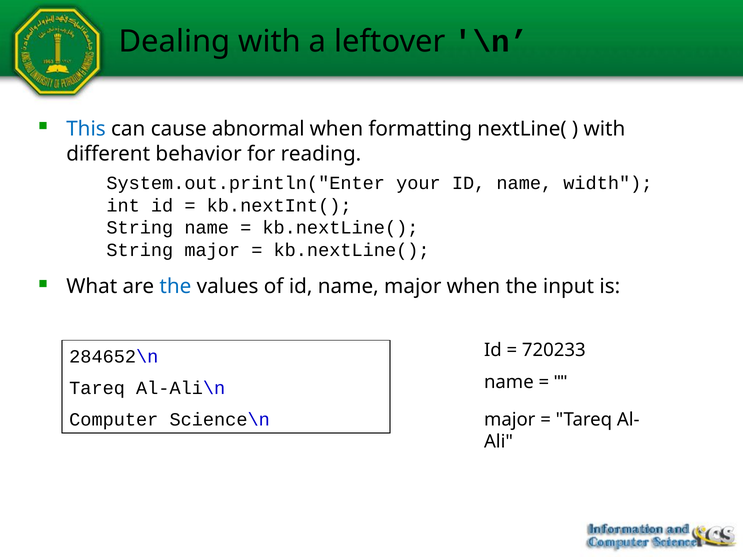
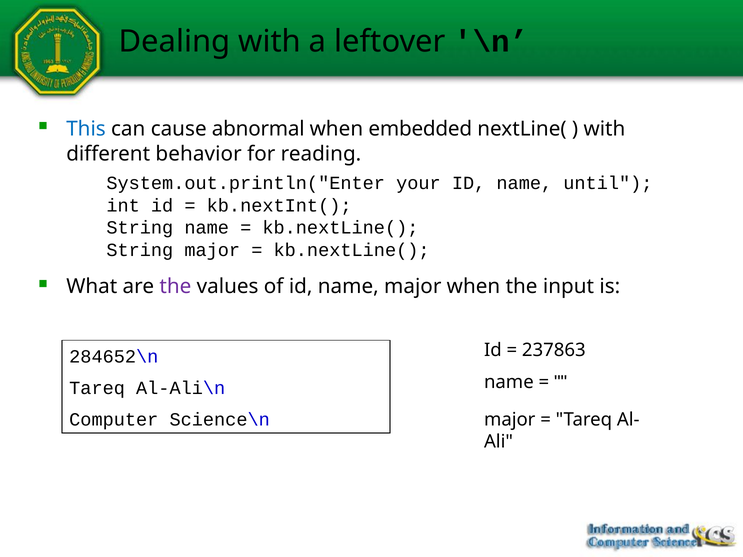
formatting: formatting -> embedded
width: width -> until
the at (175, 287) colour: blue -> purple
720233: 720233 -> 237863
